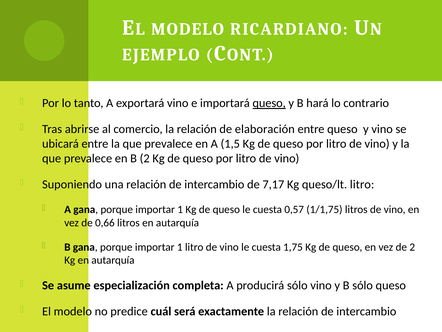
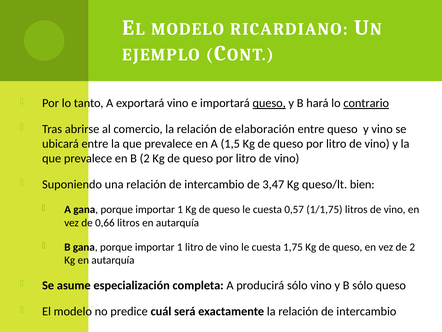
contrario underline: none -> present
7,17: 7,17 -> 3,47
queso/lt litro: litro -> bien
